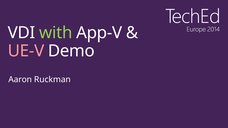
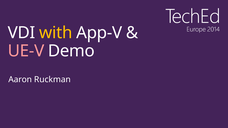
with colour: light green -> yellow
